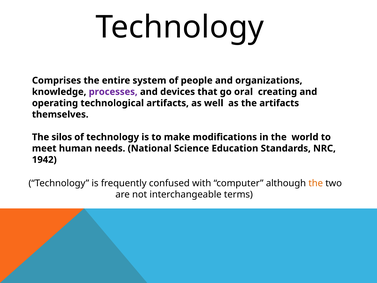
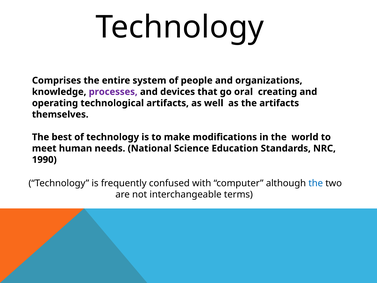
silos: silos -> best
1942: 1942 -> 1990
the at (316, 183) colour: orange -> blue
